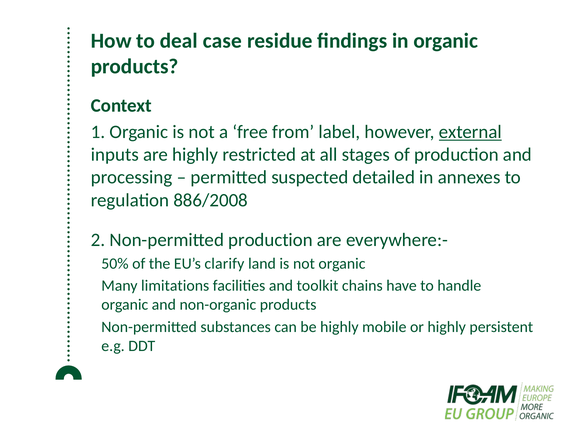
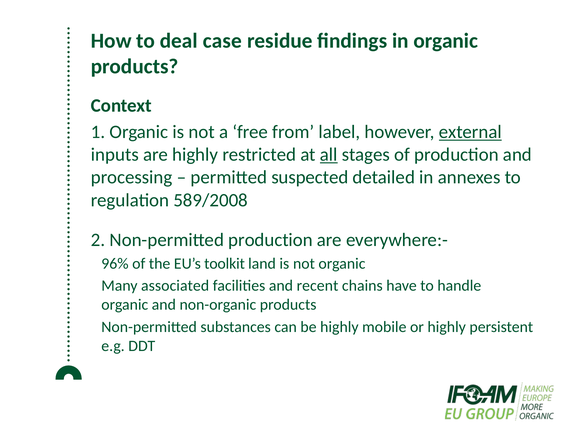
all underline: none -> present
886/2008: 886/2008 -> 589/2008
50%: 50% -> 96%
clarify: clarify -> toolkit
limitations: limitations -> associated
toolkit: toolkit -> recent
